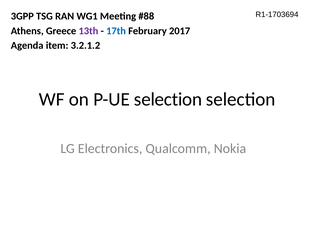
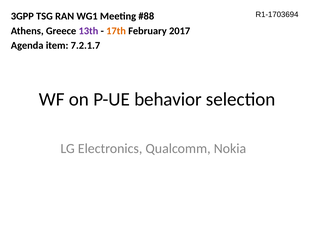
17th colour: blue -> orange
3.2.1.2: 3.2.1.2 -> 7.2.1.7
P-UE selection: selection -> behavior
